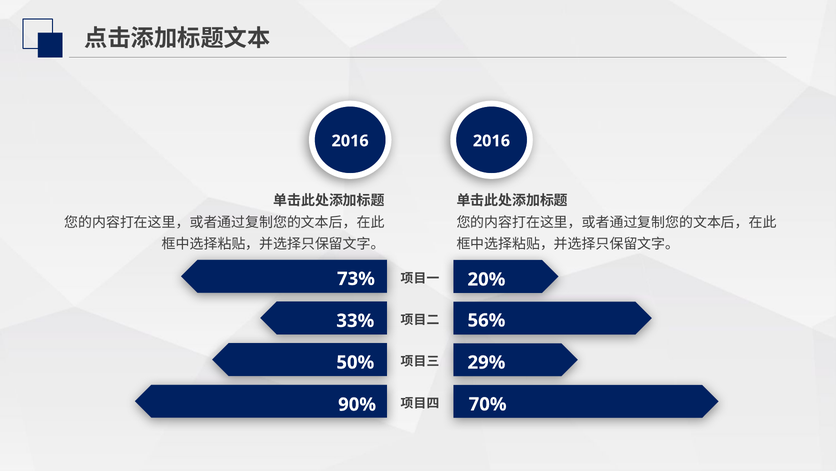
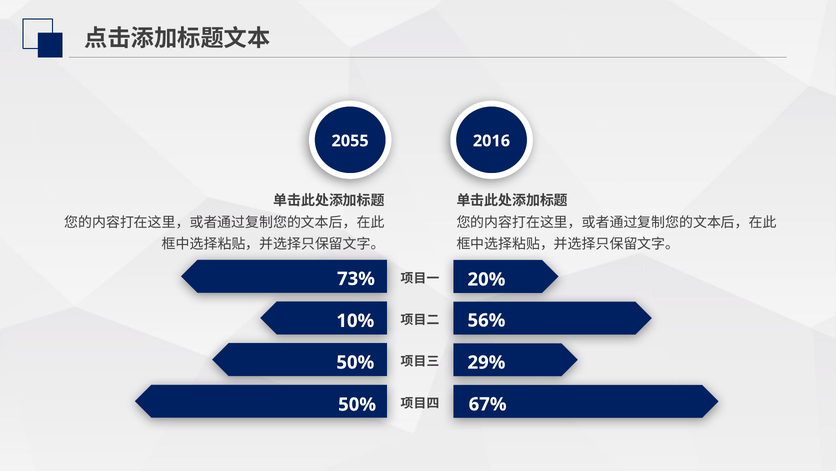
2016 at (350, 141): 2016 -> 2055
33%: 33% -> 10%
70%: 70% -> 67%
90% at (357, 404): 90% -> 50%
